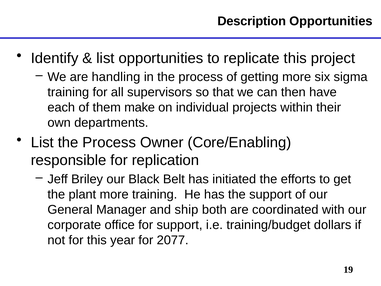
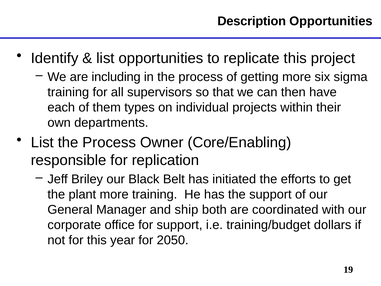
handling: handling -> including
make: make -> types
2077: 2077 -> 2050
